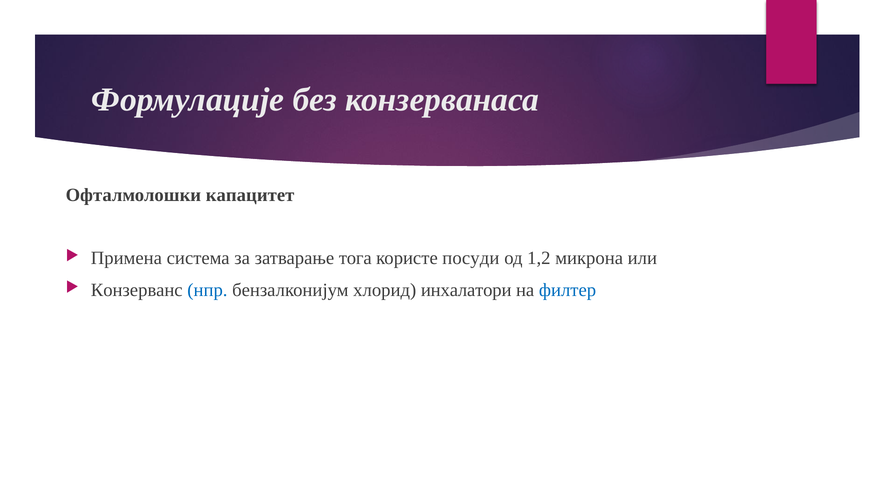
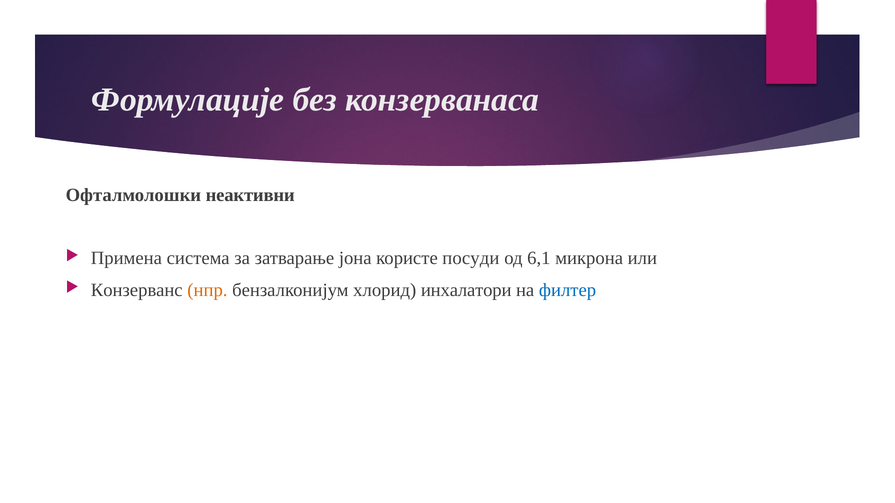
капацитет: капацитет -> неактивни
тога: тога -> јона
1,2: 1,2 -> 6,1
нпр colour: blue -> orange
